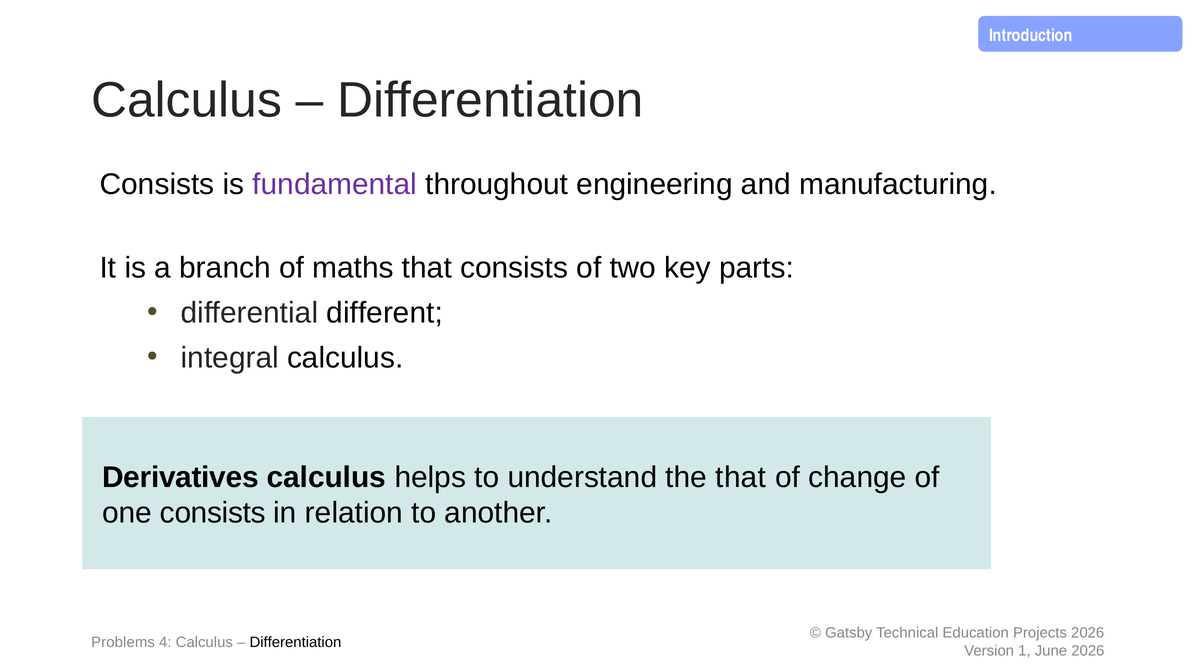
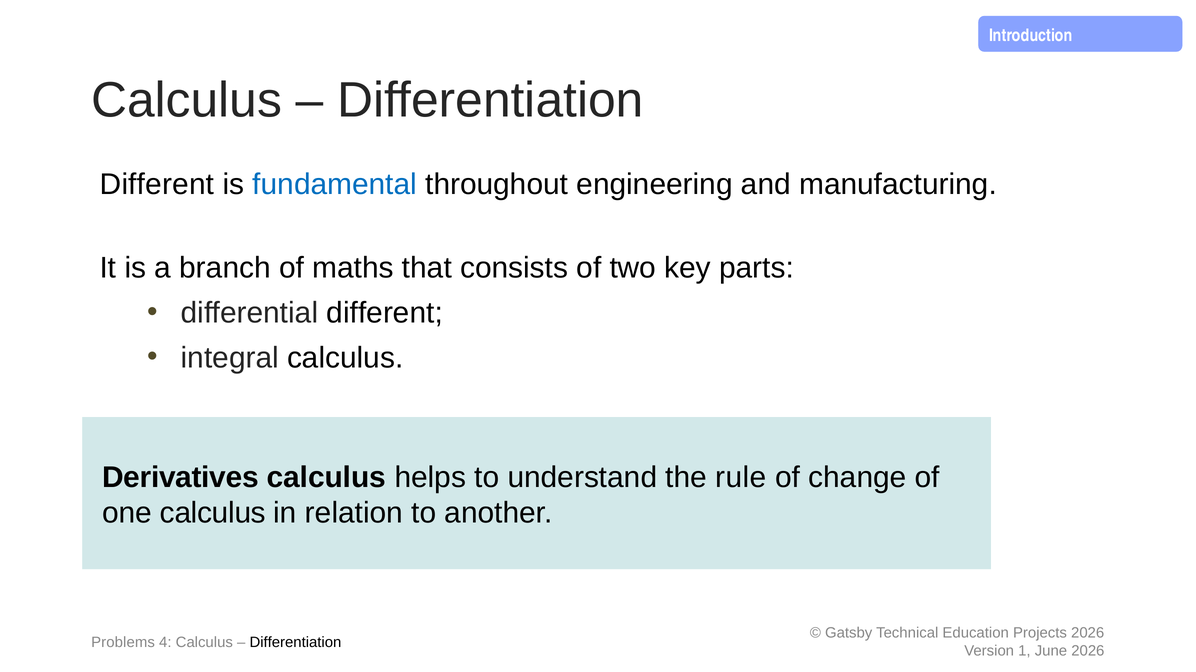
Consists at (157, 185): Consists -> Different
fundamental colour: purple -> blue
the that: that -> rule
one consists: consists -> calculus
